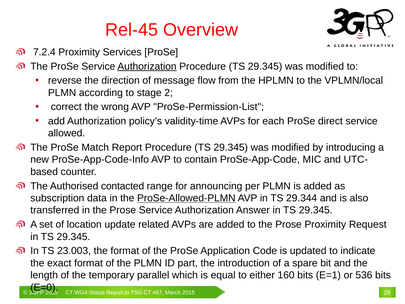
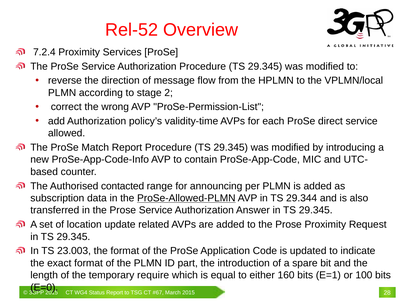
Rel-45: Rel-45 -> Rel-52
Authorization at (147, 66) underline: present -> none
parallel: parallel -> require
536: 536 -> 100
